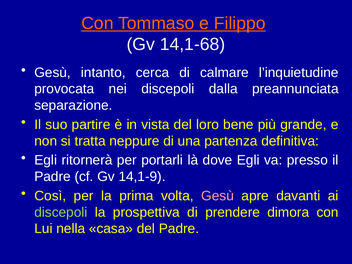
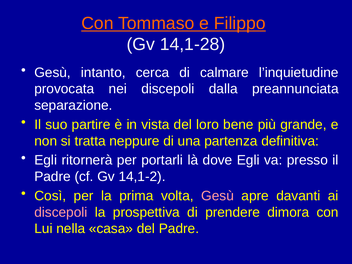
14,1-68: 14,1-68 -> 14,1-28
14,1-9: 14,1-9 -> 14,1-2
discepoli at (61, 212) colour: light green -> pink
